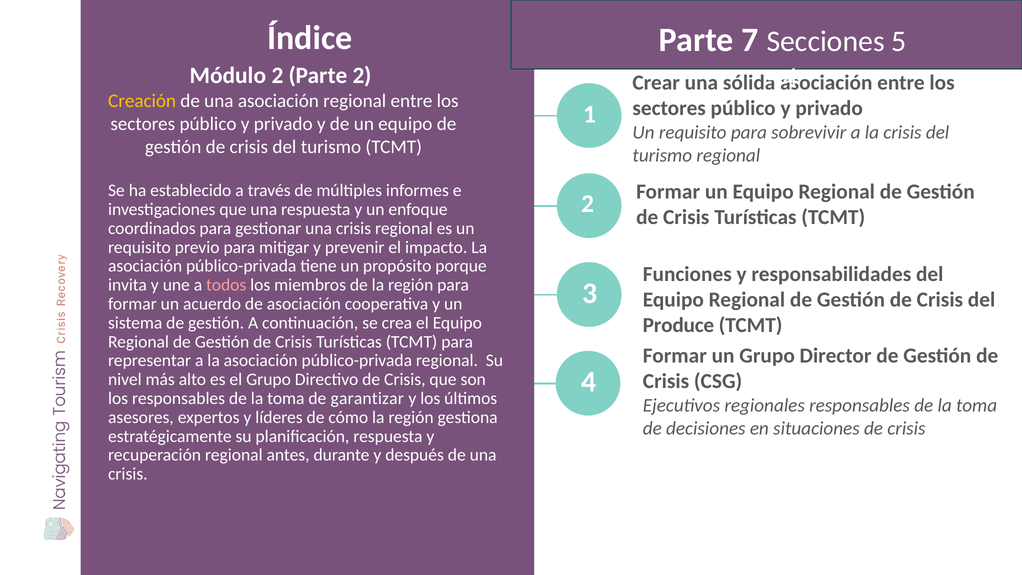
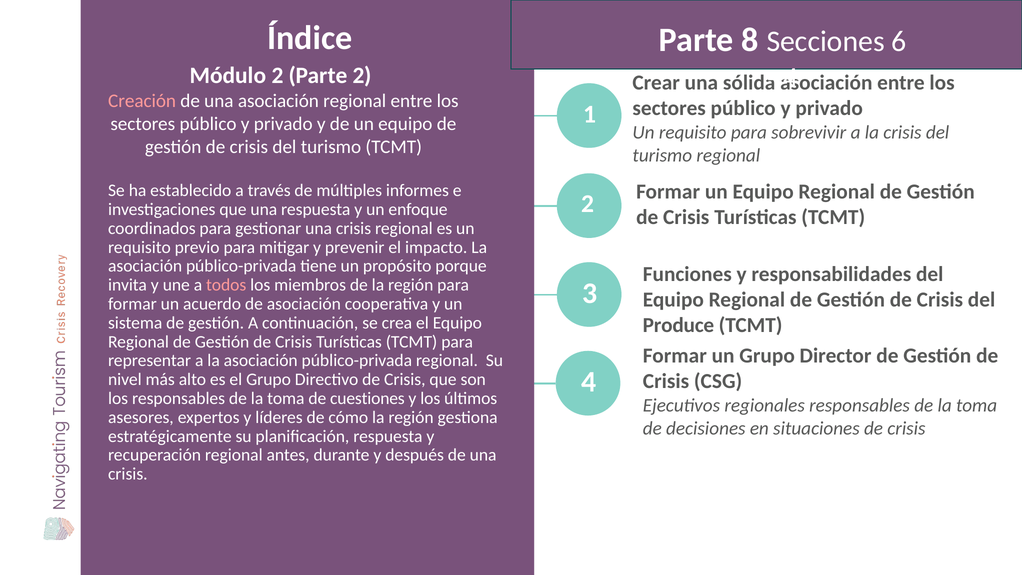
7: 7 -> 8
5: 5 -> 6
Creación colour: yellow -> pink
garantizar: garantizar -> cuestiones
